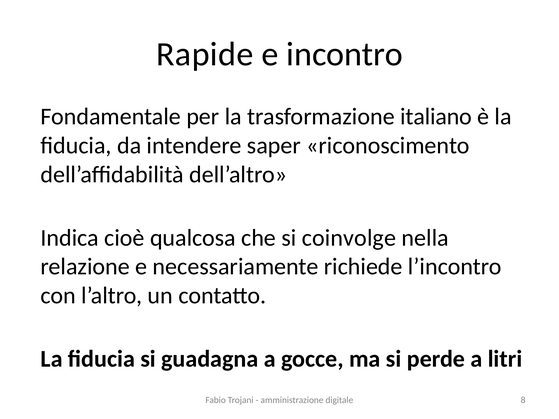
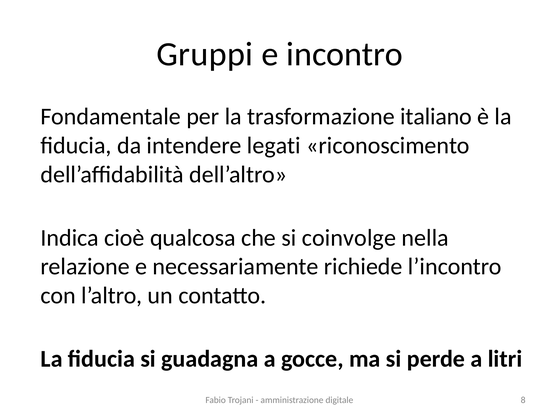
Rapide: Rapide -> Gruppi
saper: saper -> legati
